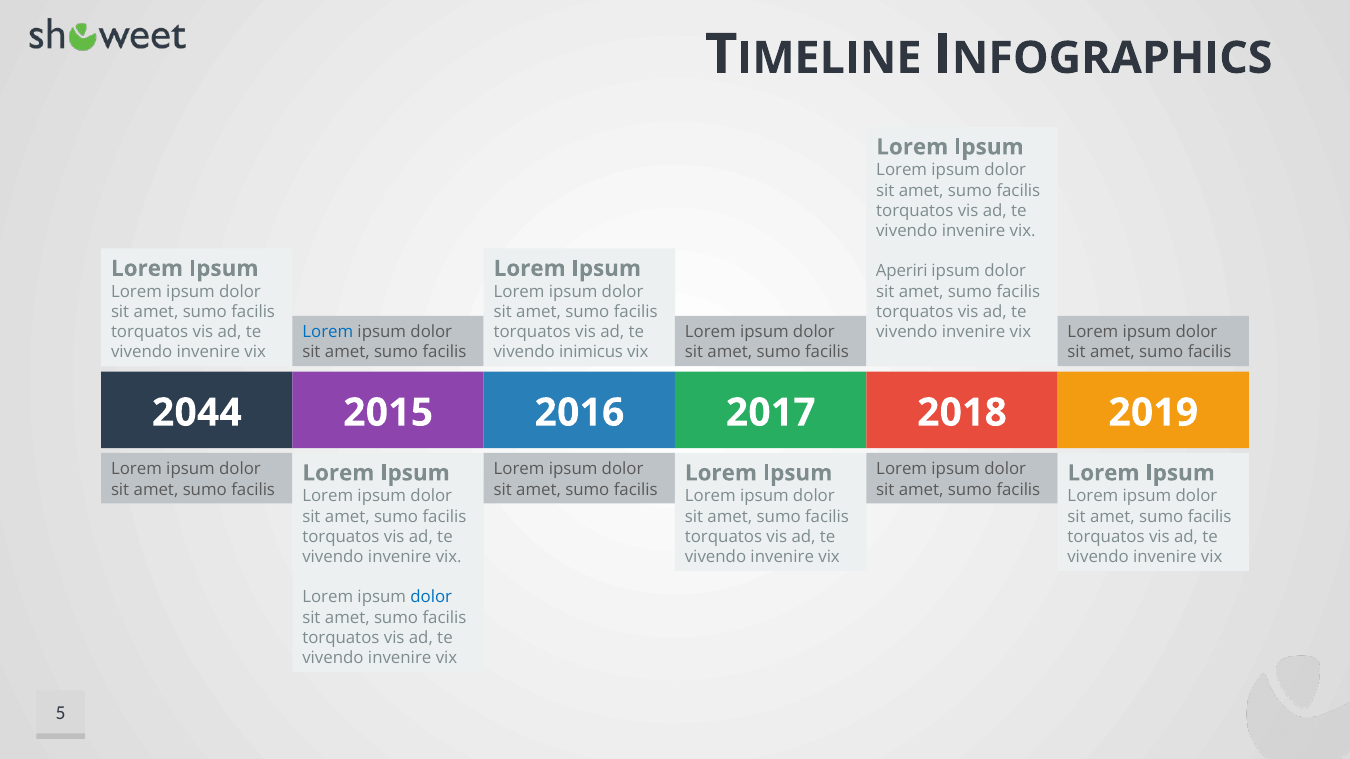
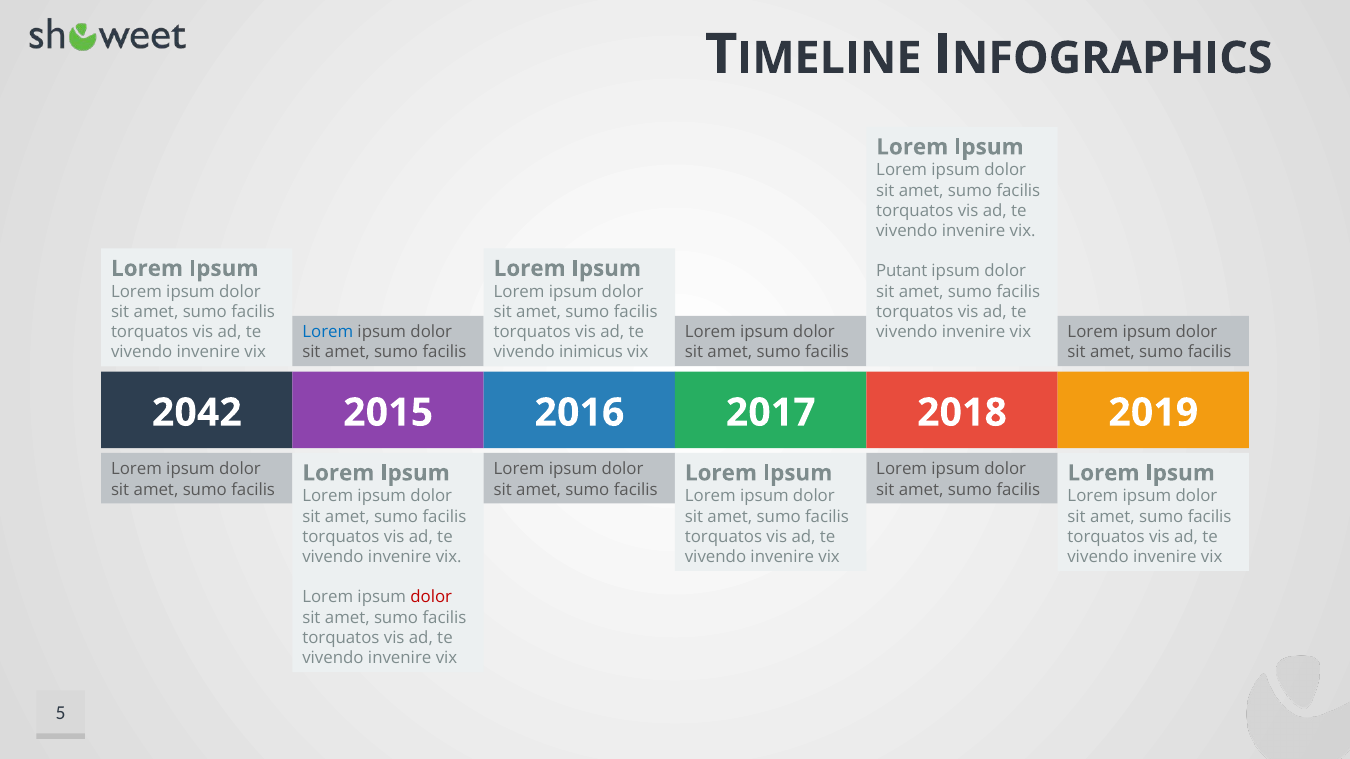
Aperiri: Aperiri -> Putant
2044: 2044 -> 2042
dolor at (431, 598) colour: blue -> red
